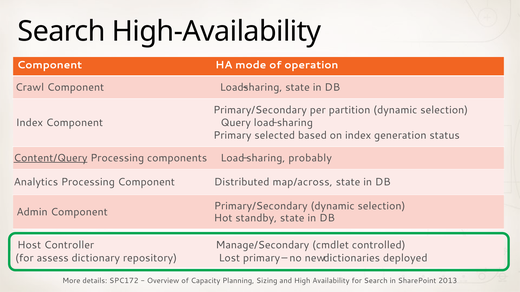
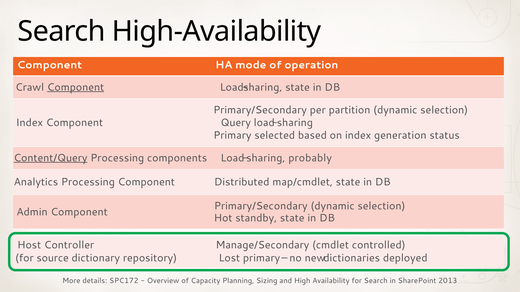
Component at (76, 87) underline: none -> present
map/across: map/across -> map/cmdlet
assess: assess -> source
